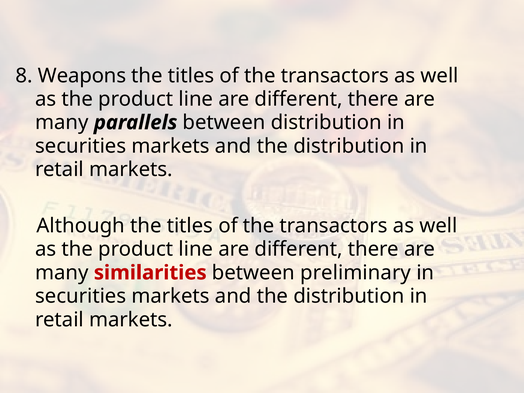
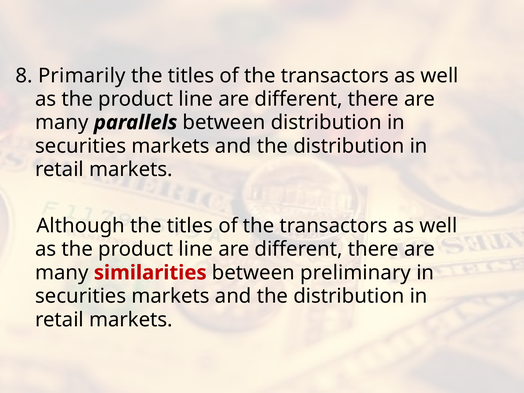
Weapons: Weapons -> Primarily
